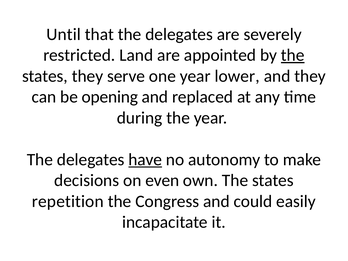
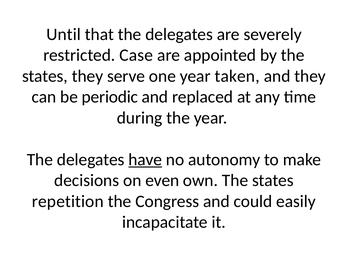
Land: Land -> Case
the at (293, 55) underline: present -> none
lower: lower -> taken
opening: opening -> periodic
